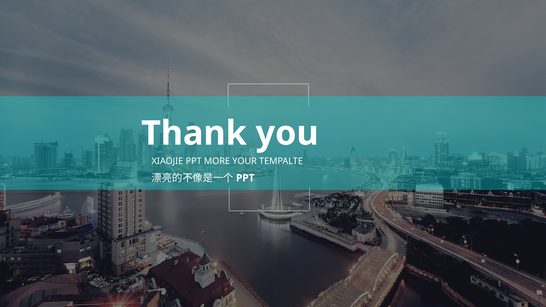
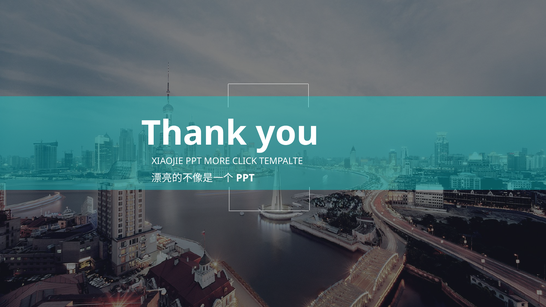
YOUR: YOUR -> CLICK
